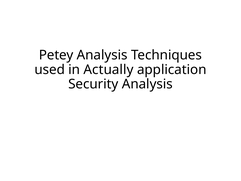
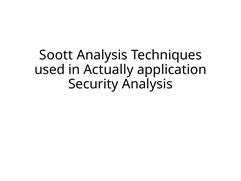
Petey: Petey -> Soott
